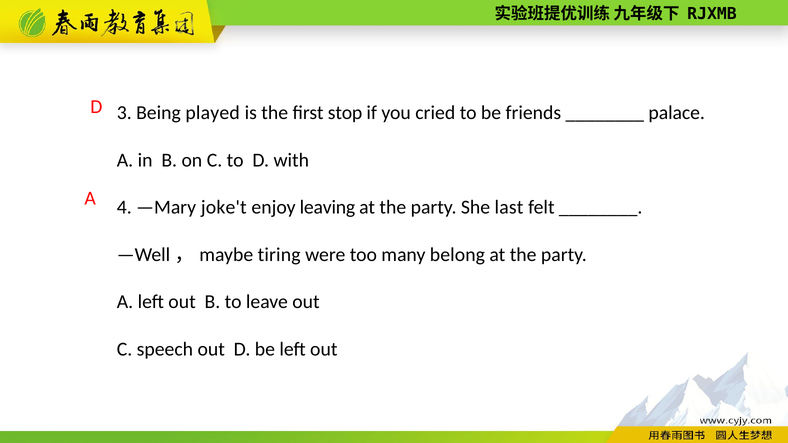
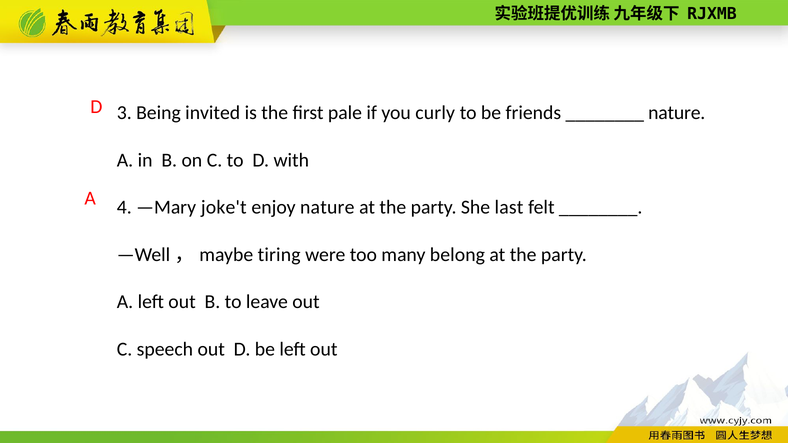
played: played -> invited
stop: stop -> pale
cried: cried -> curly
palace at (677, 113): palace -> nature
enjoy leaving: leaving -> nature
